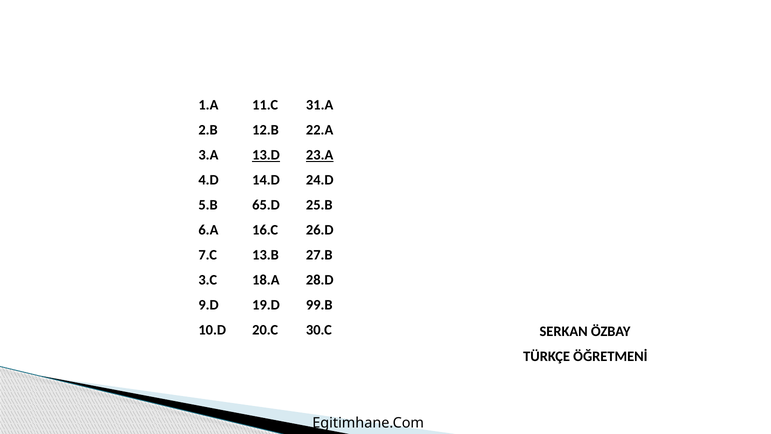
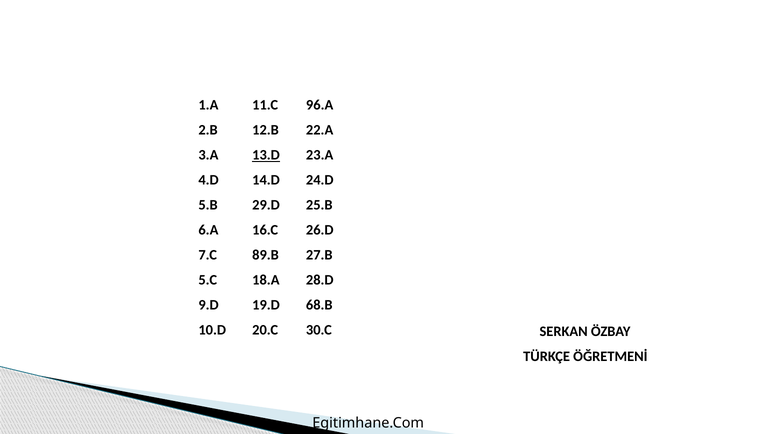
31.A: 31.A -> 96.A
23.A underline: present -> none
65.D: 65.D -> 29.D
13.B: 13.B -> 89.B
3.C: 3.C -> 5.C
99.B: 99.B -> 68.B
